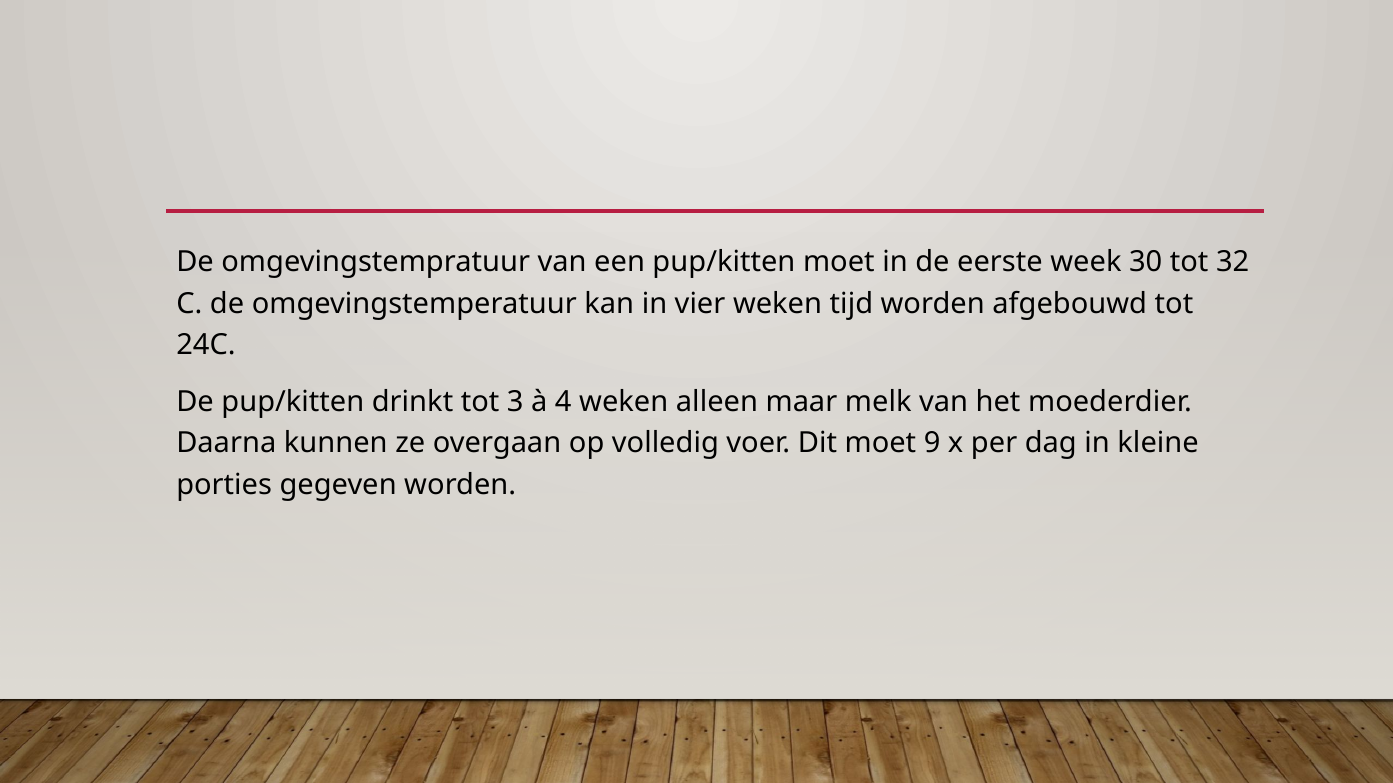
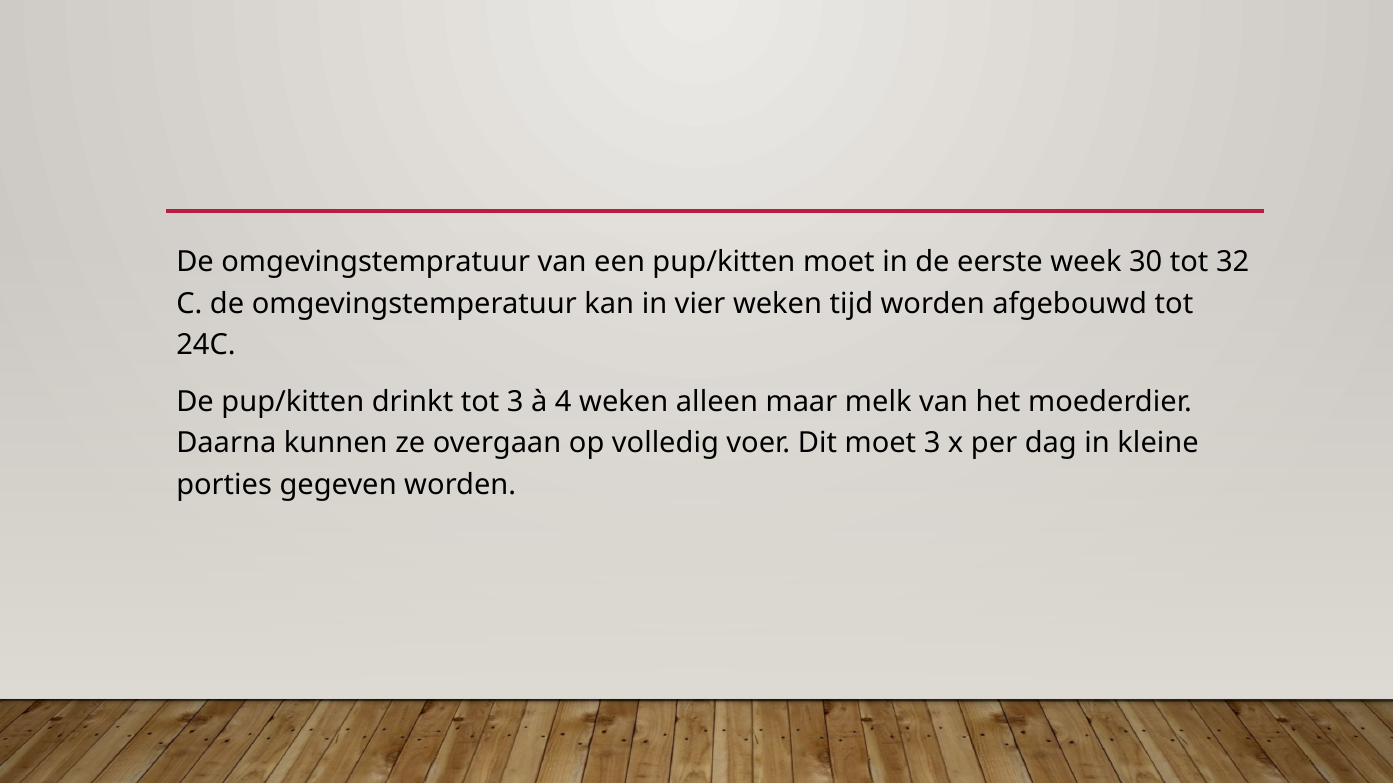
moet 9: 9 -> 3
